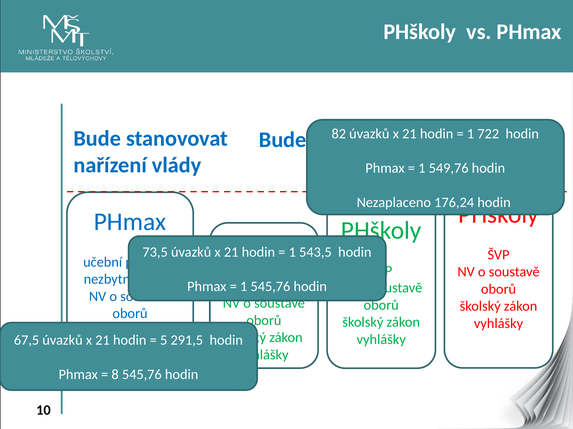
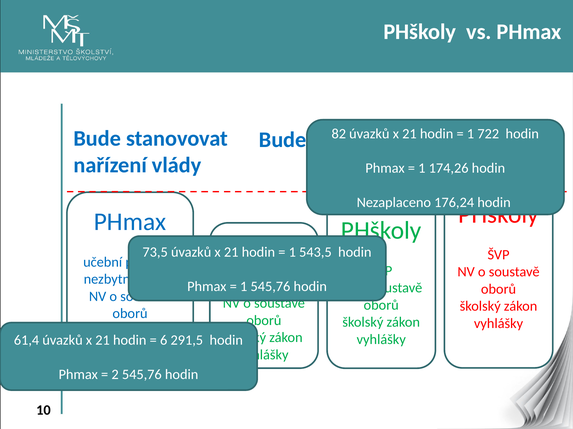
549,76: 549,76 -> 174,26
67,5: 67,5 -> 61,4
5: 5 -> 6
8: 8 -> 2
